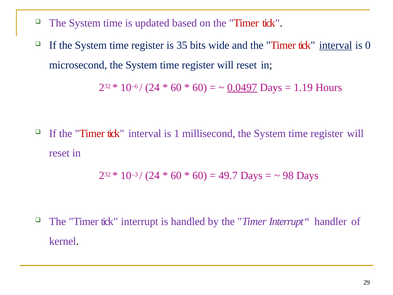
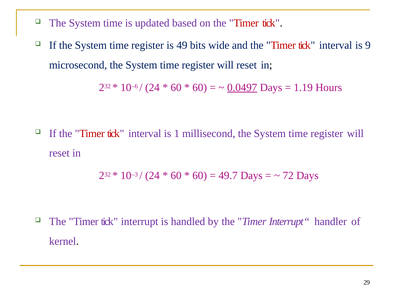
35: 35 -> 49
interval at (336, 45) underline: present -> none
0: 0 -> 9
98: 98 -> 72
